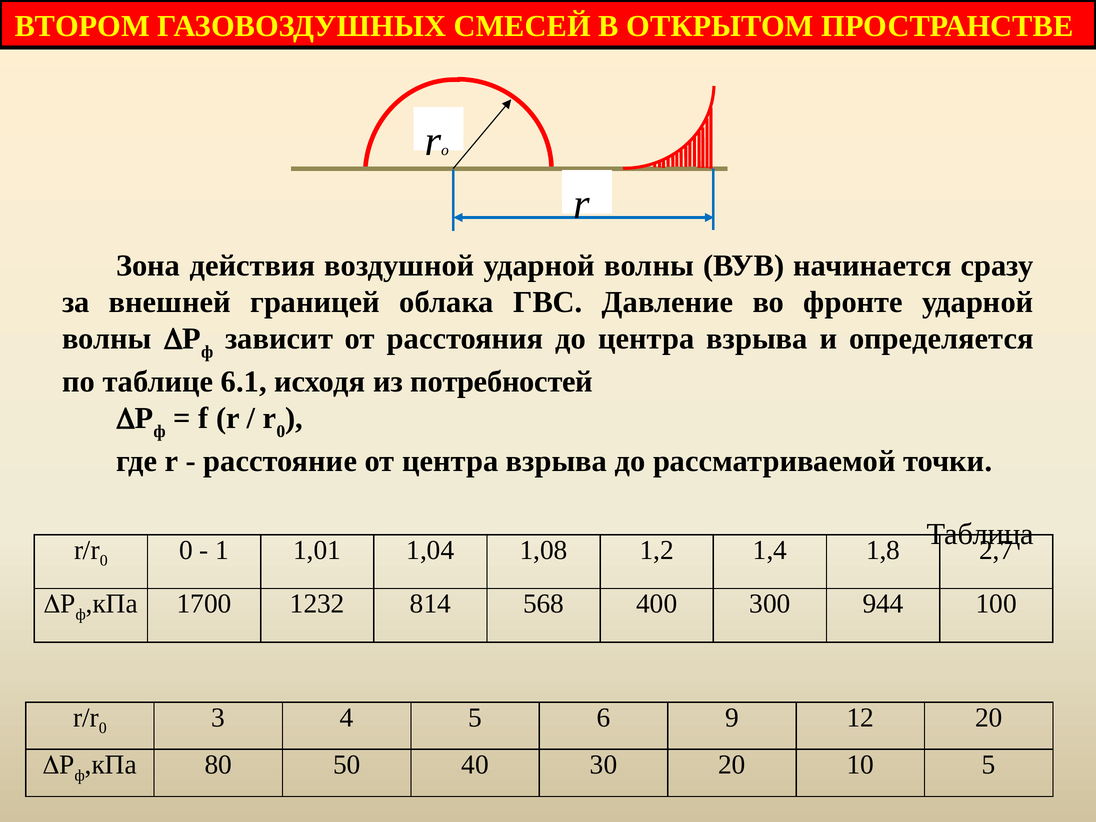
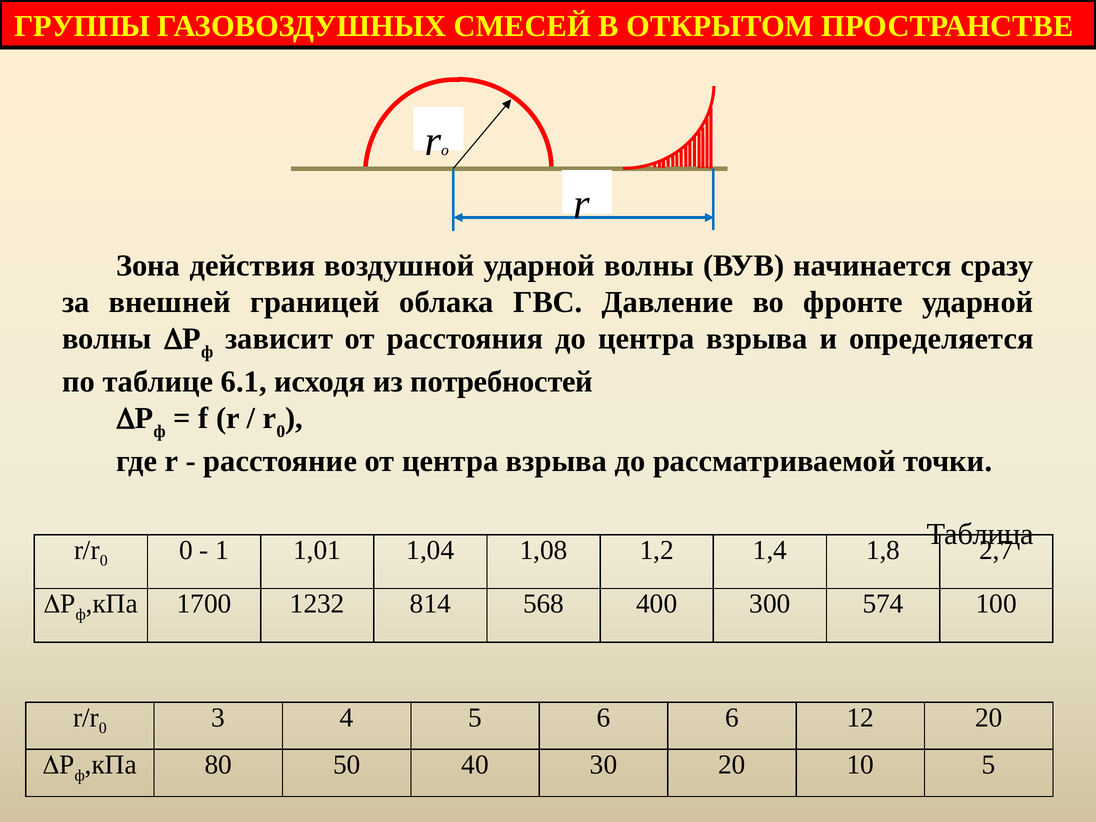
ВТОРОМ: ВТОРОМ -> ГРУППЫ
944: 944 -> 574
6 9: 9 -> 6
